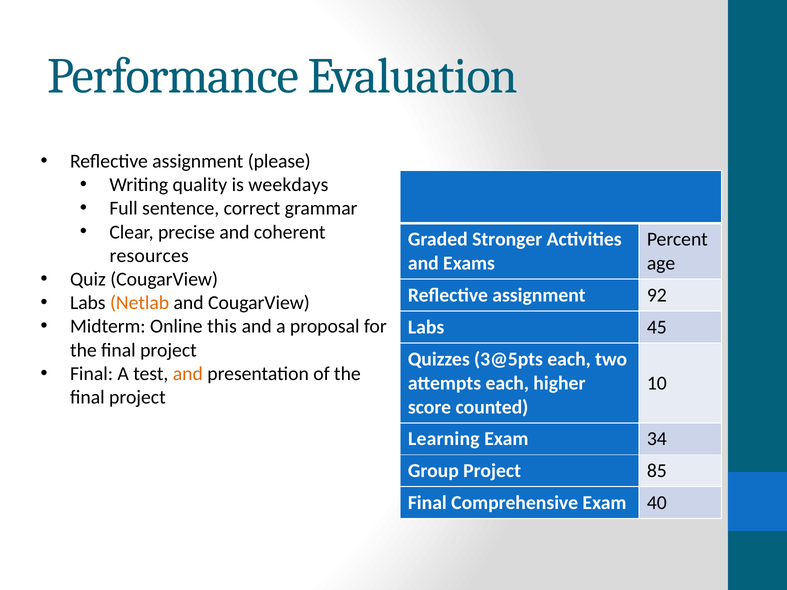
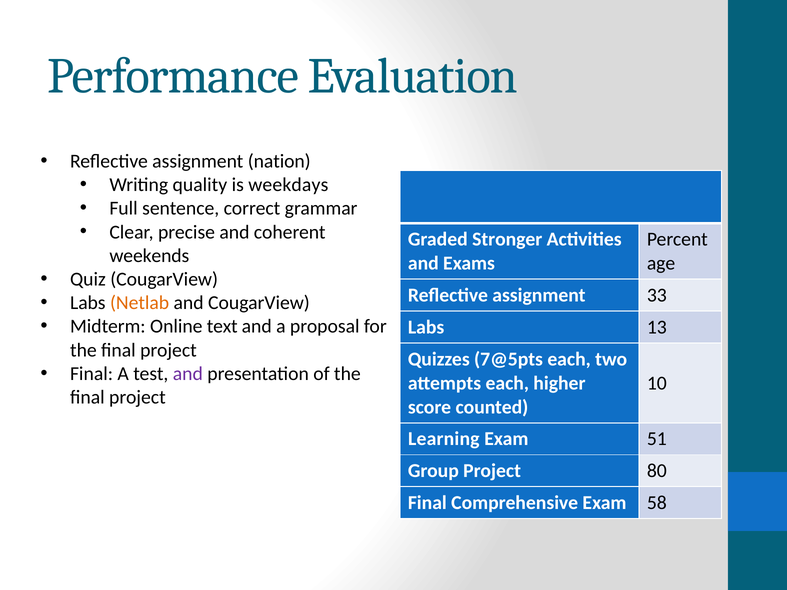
please: please -> nation
resources: resources -> weekends
92: 92 -> 33
this: this -> text
45: 45 -> 13
3@5pts: 3@5pts -> 7@5pts
and at (188, 374) colour: orange -> purple
34: 34 -> 51
85: 85 -> 80
40: 40 -> 58
